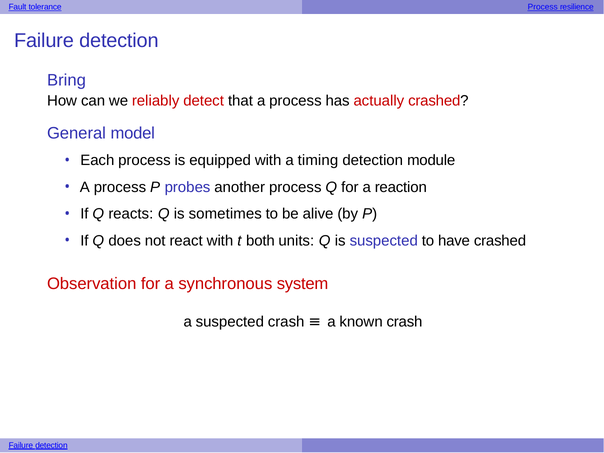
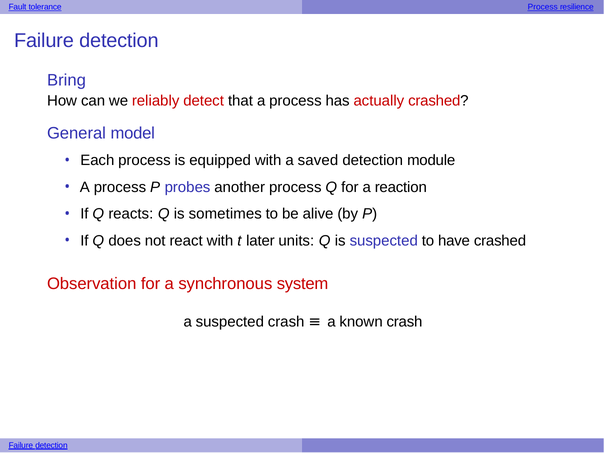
timing: timing -> saved
both: both -> later
